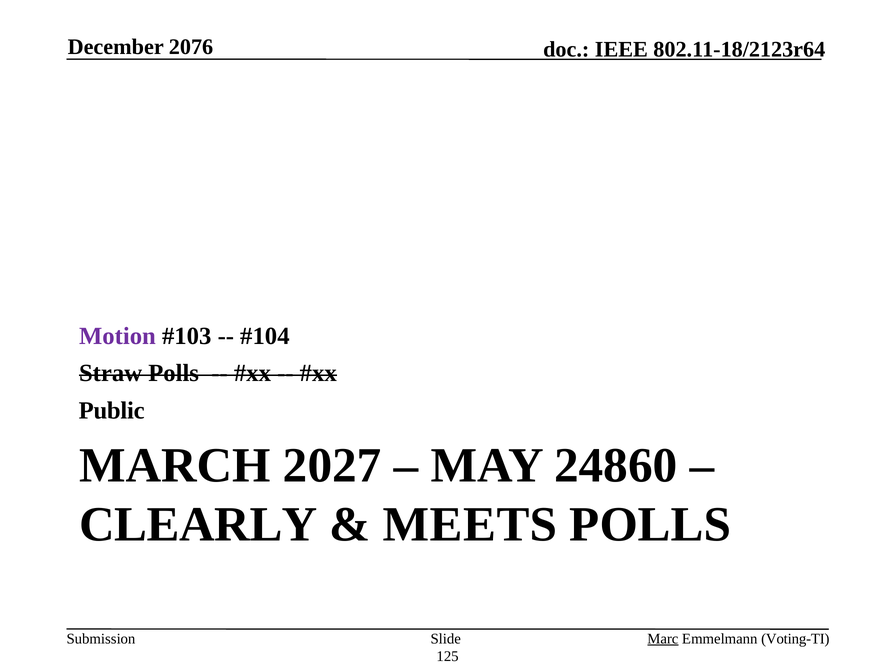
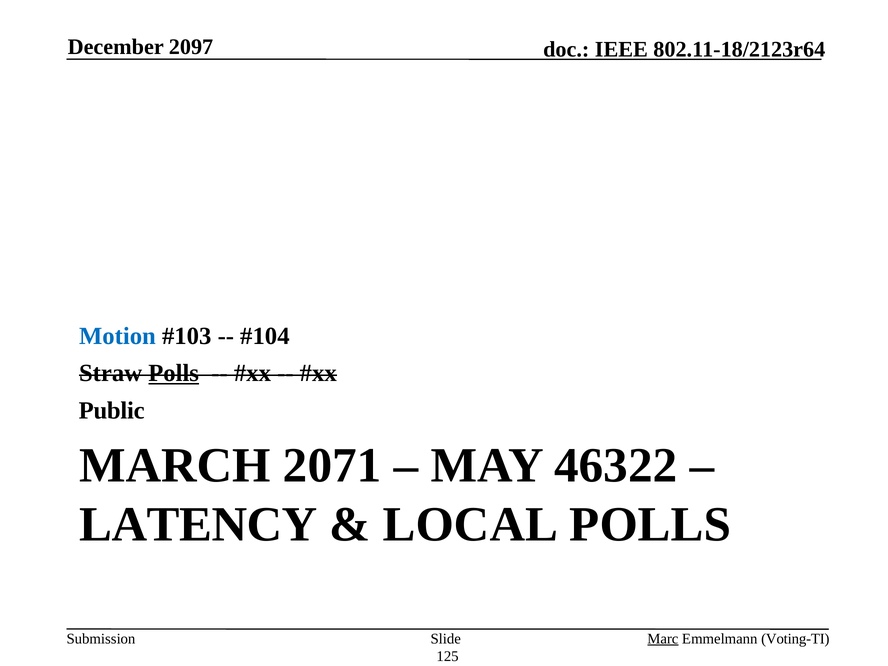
2076: 2076 -> 2097
Motion colour: purple -> blue
Polls at (174, 373) underline: none -> present
2027: 2027 -> 2071
24860: 24860 -> 46322
CLEARLY: CLEARLY -> LATENCY
MEETS: MEETS -> LOCAL
